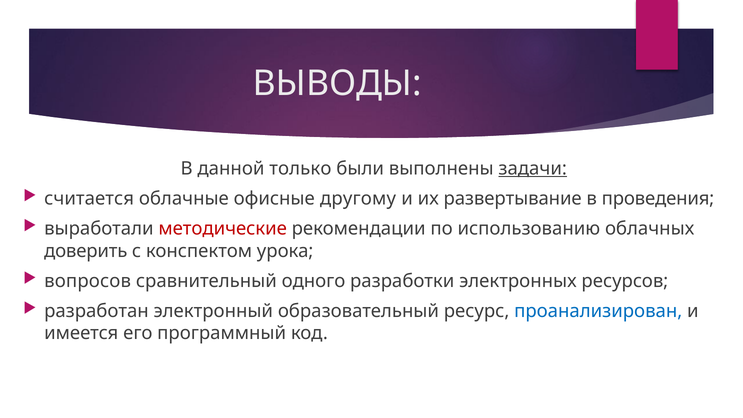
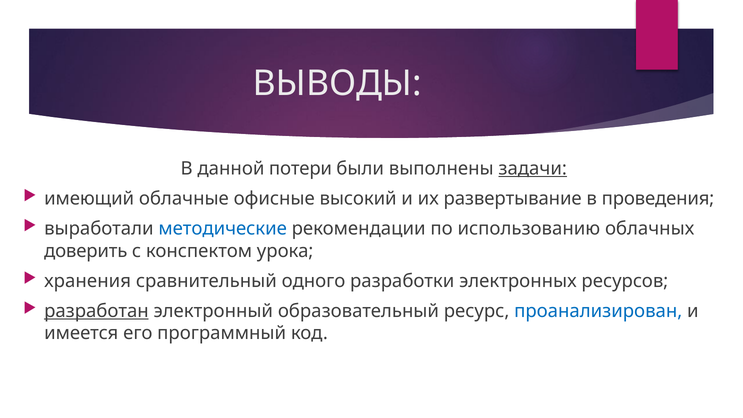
только: только -> потери
считается: считается -> имеющий
другому: другому -> высокий
методические colour: red -> blue
вопросов: вопросов -> хранения
разработан underline: none -> present
